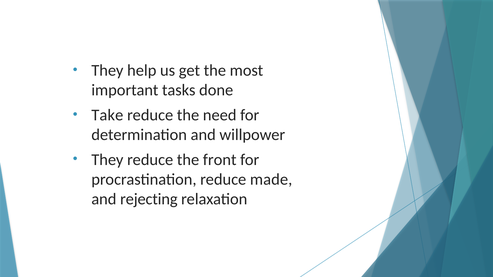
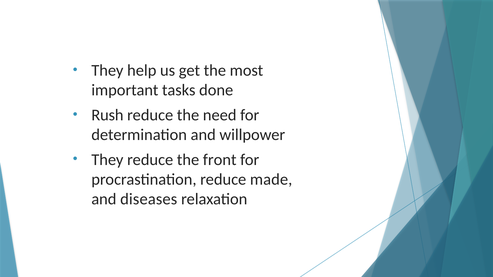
Take: Take -> Rush
rejecting: rejecting -> diseases
